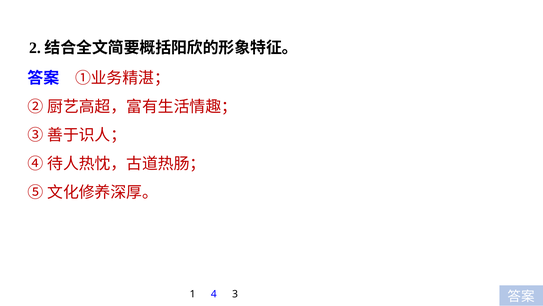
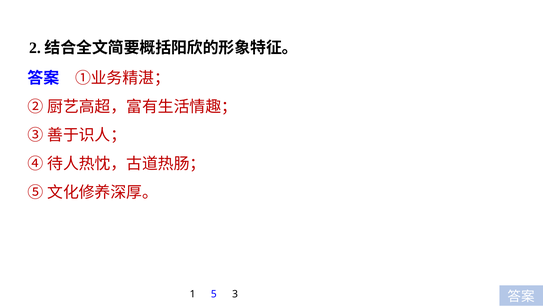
4: 4 -> 5
